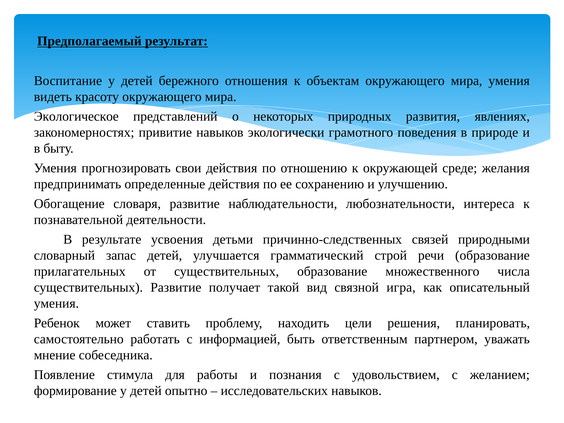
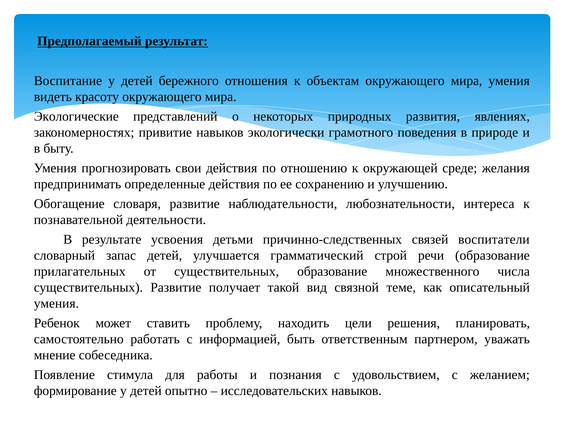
Экологическое: Экологическое -> Экологические
природными: природными -> воспитатели
игра: игра -> теме
